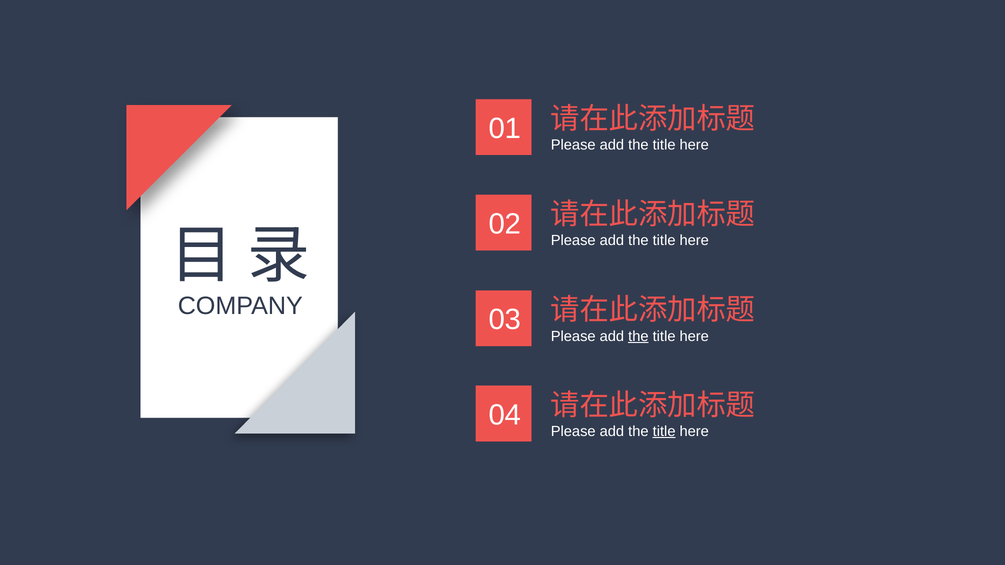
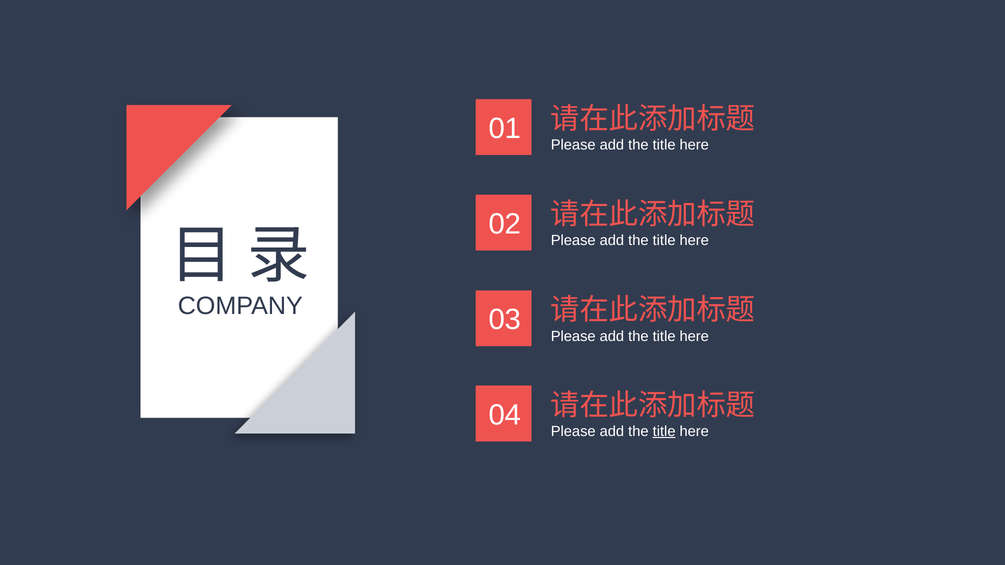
the at (638, 336) underline: present -> none
